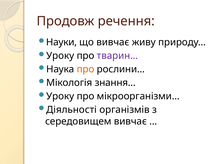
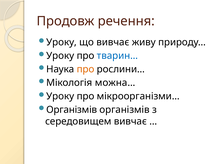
Науки at (62, 42): Науки -> Уроку
тварин… colour: purple -> blue
знання…: знання… -> можна…
Діяльності at (72, 110): Діяльності -> Організмів
